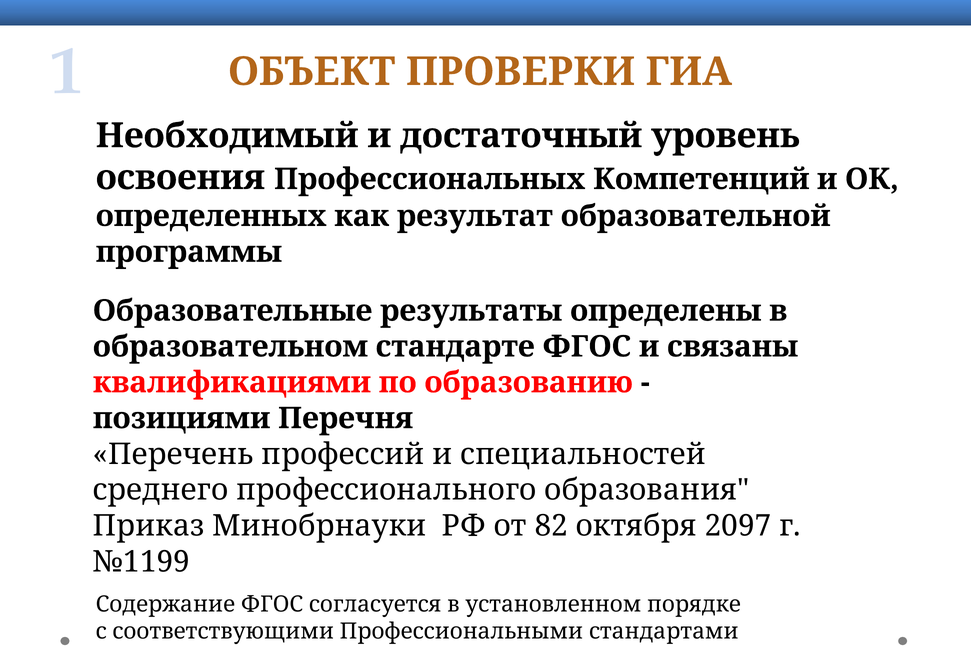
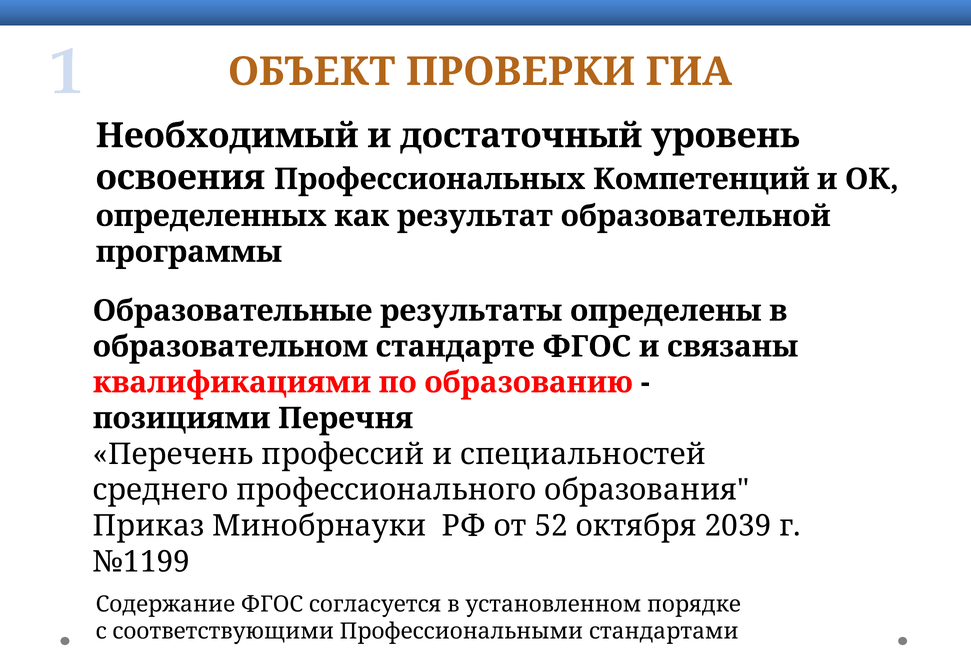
82: 82 -> 52
2097: 2097 -> 2039
